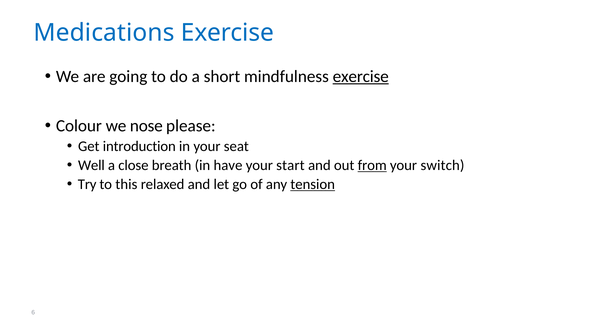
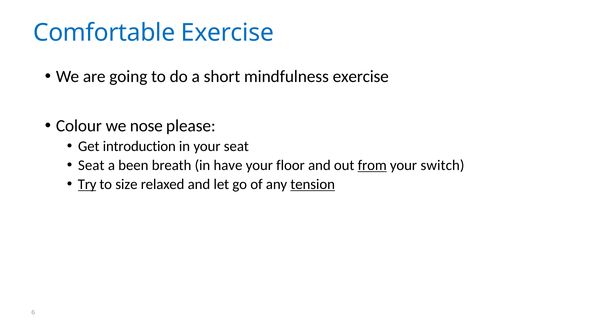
Medications: Medications -> Comfortable
exercise at (361, 76) underline: present -> none
Well at (91, 165): Well -> Seat
close: close -> been
start: start -> floor
Try underline: none -> present
this: this -> size
